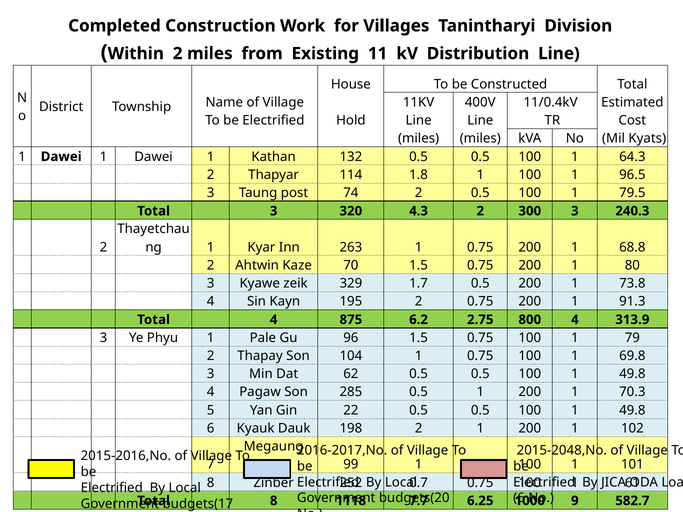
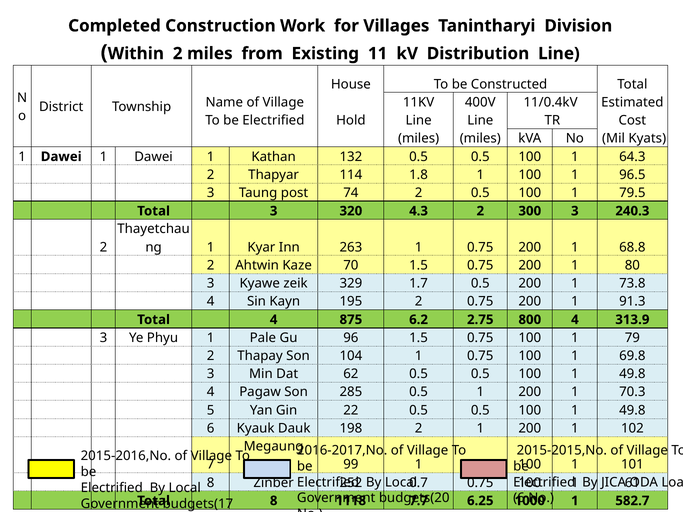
2015-2048,No: 2015-2048,No -> 2015-2015,No
9 at (575, 501): 9 -> 1
